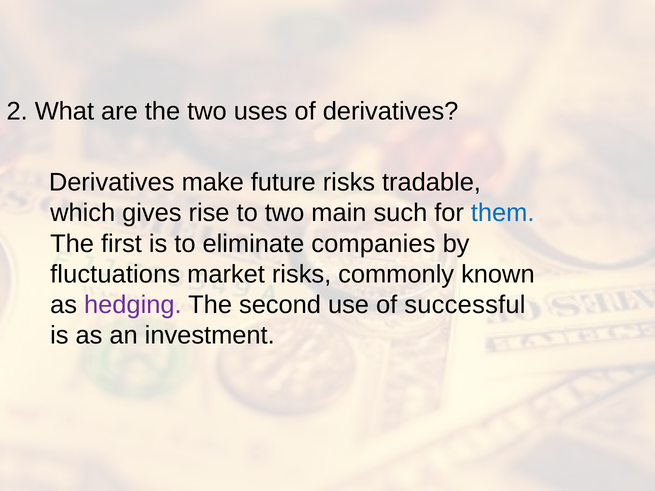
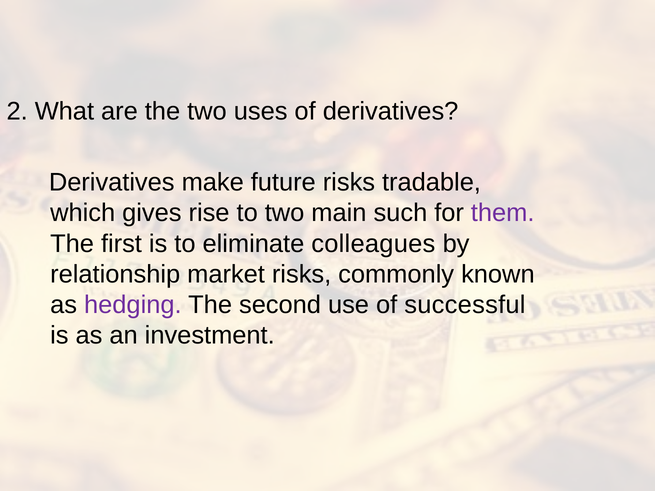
them colour: blue -> purple
companies: companies -> colleagues
fluctuations: fluctuations -> relationship
